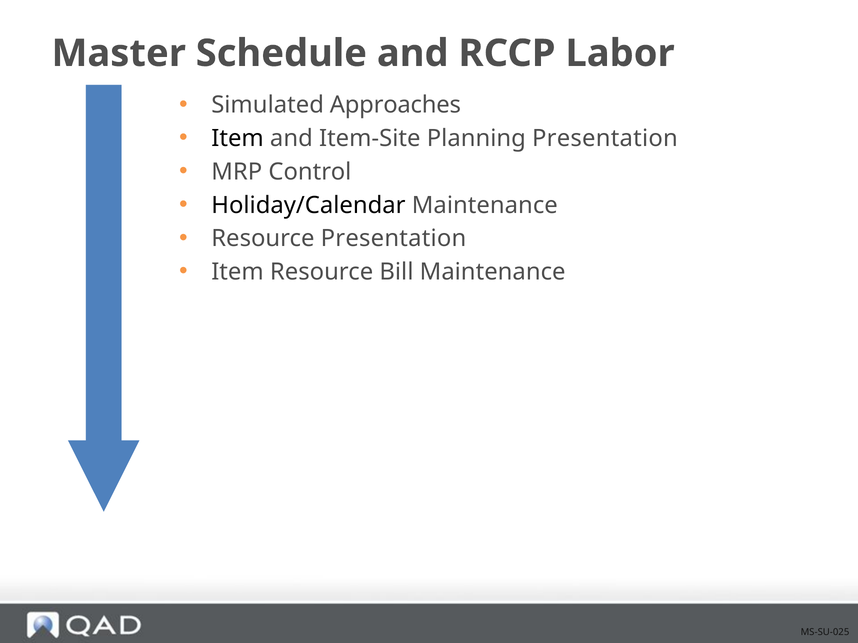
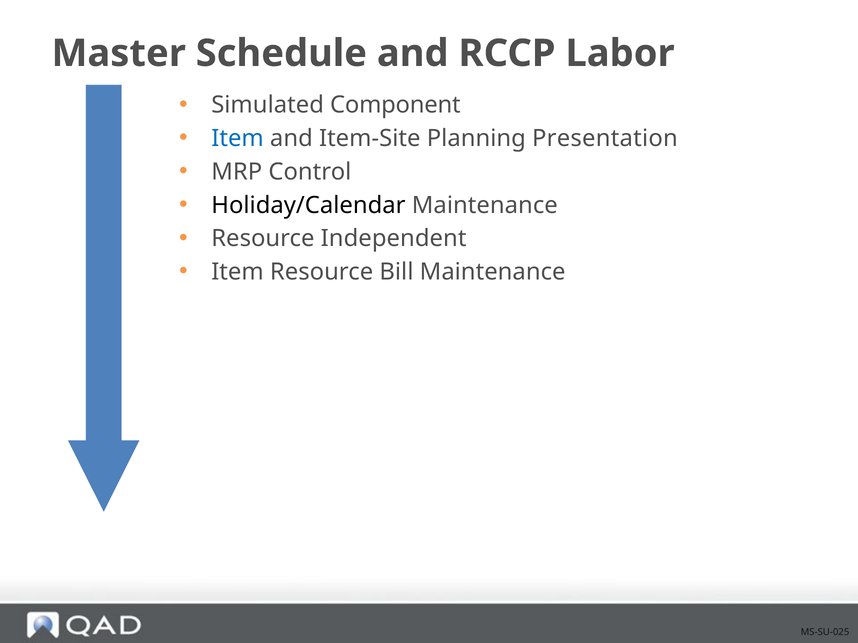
Approaches: Approaches -> Component
Item at (238, 139) colour: black -> blue
Resource Presentation: Presentation -> Independent
